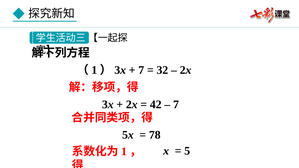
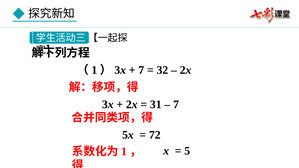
42: 42 -> 31
78: 78 -> 72
